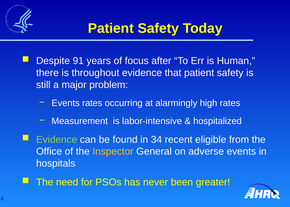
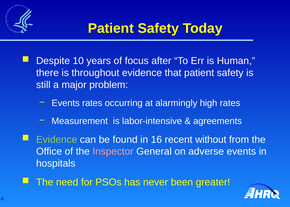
91: 91 -> 10
hospitalized: hospitalized -> agreements
34: 34 -> 16
eligible: eligible -> without
Inspector colour: yellow -> pink
